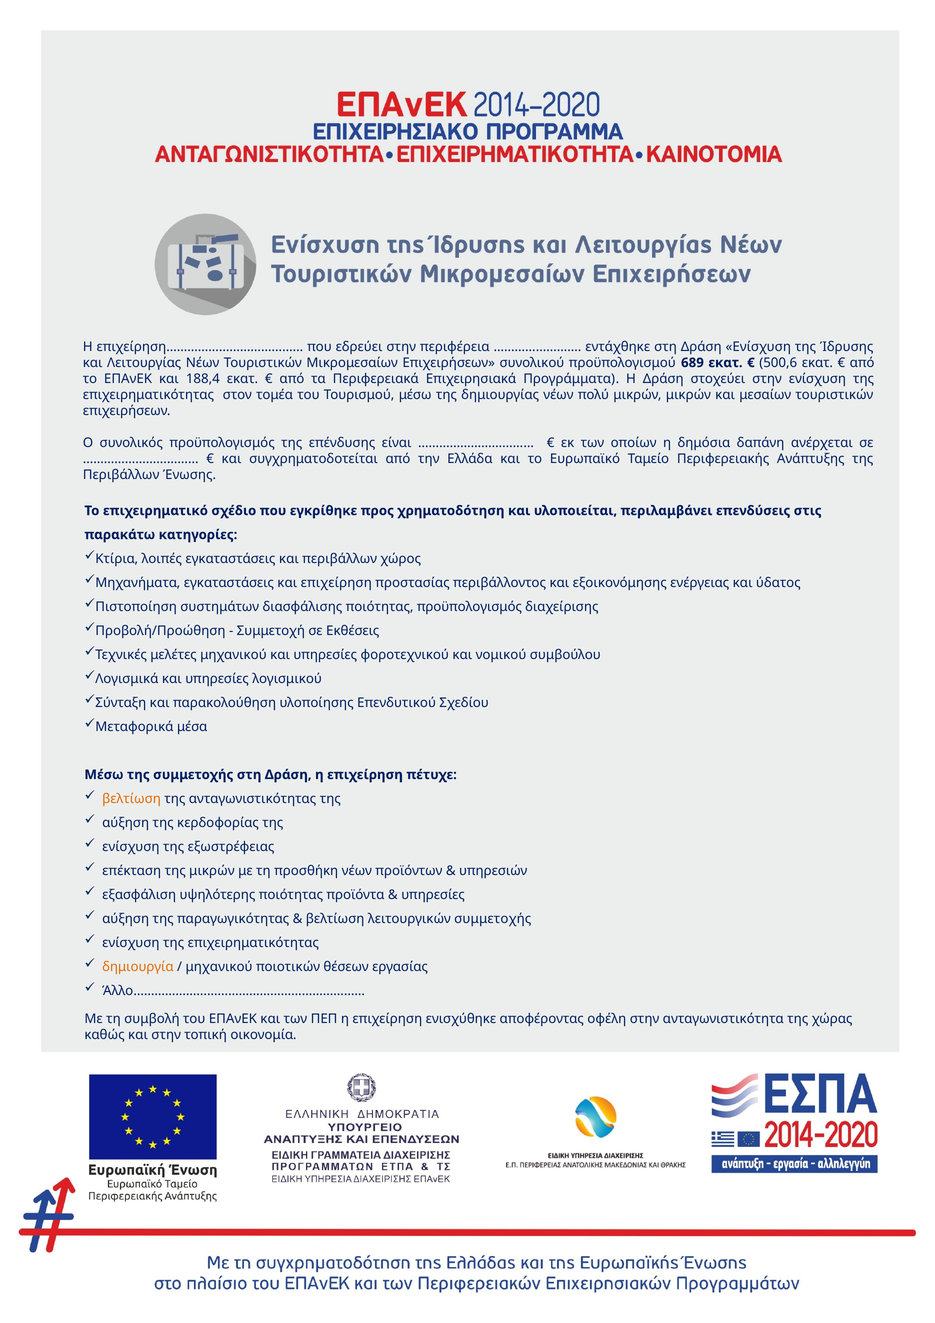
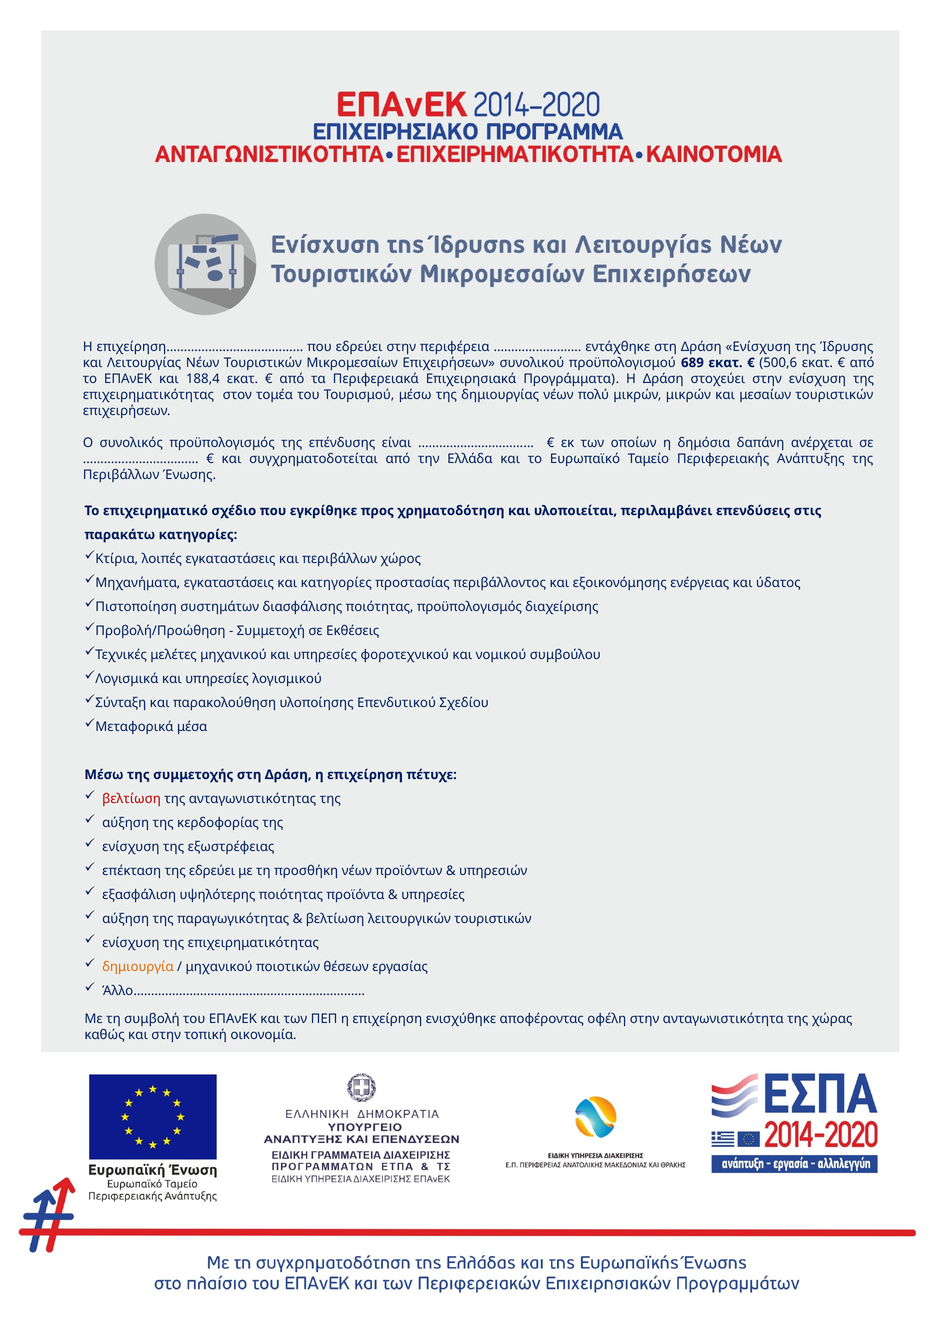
και επιχείρηση: επιχείρηση -> κατηγορίες
βελτίωση at (132, 798) colour: orange -> red
της μικρών: μικρών -> εδρεύει
λειτουργικών συμμετοχής: συμμετοχής -> τουριστικών
